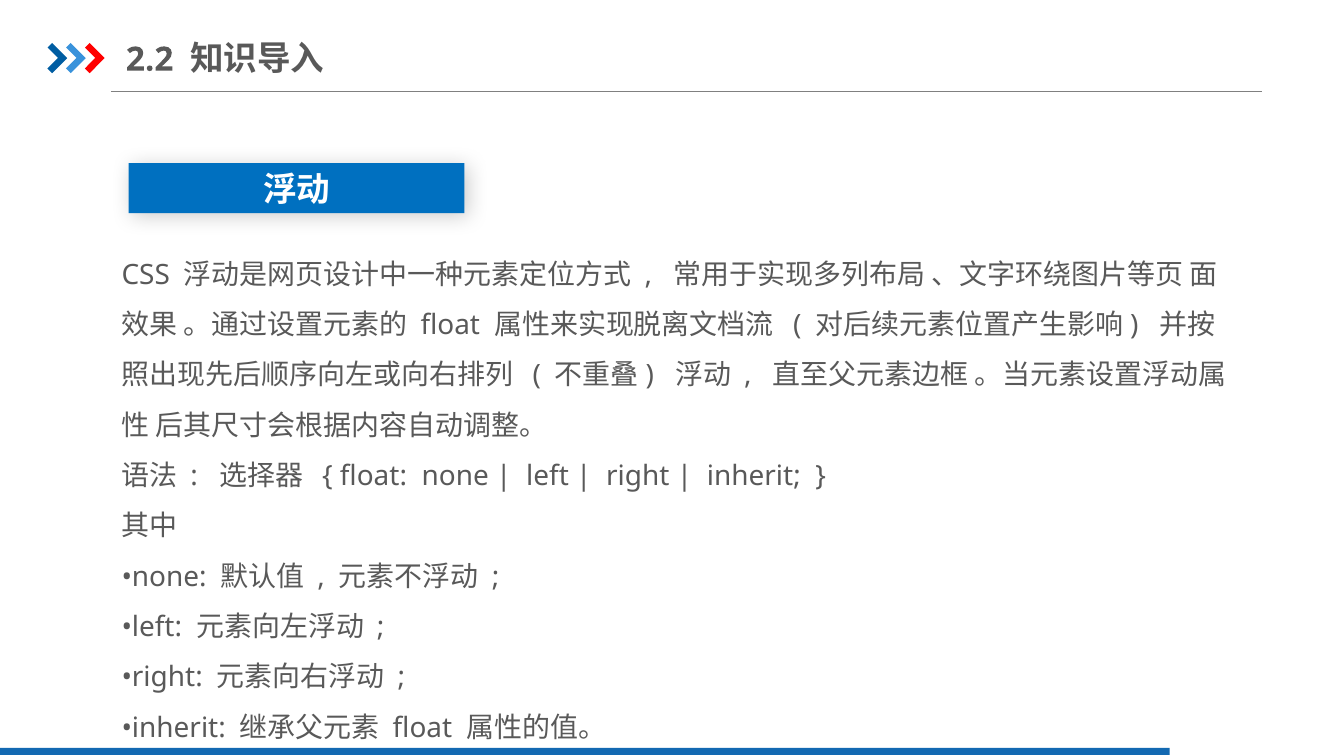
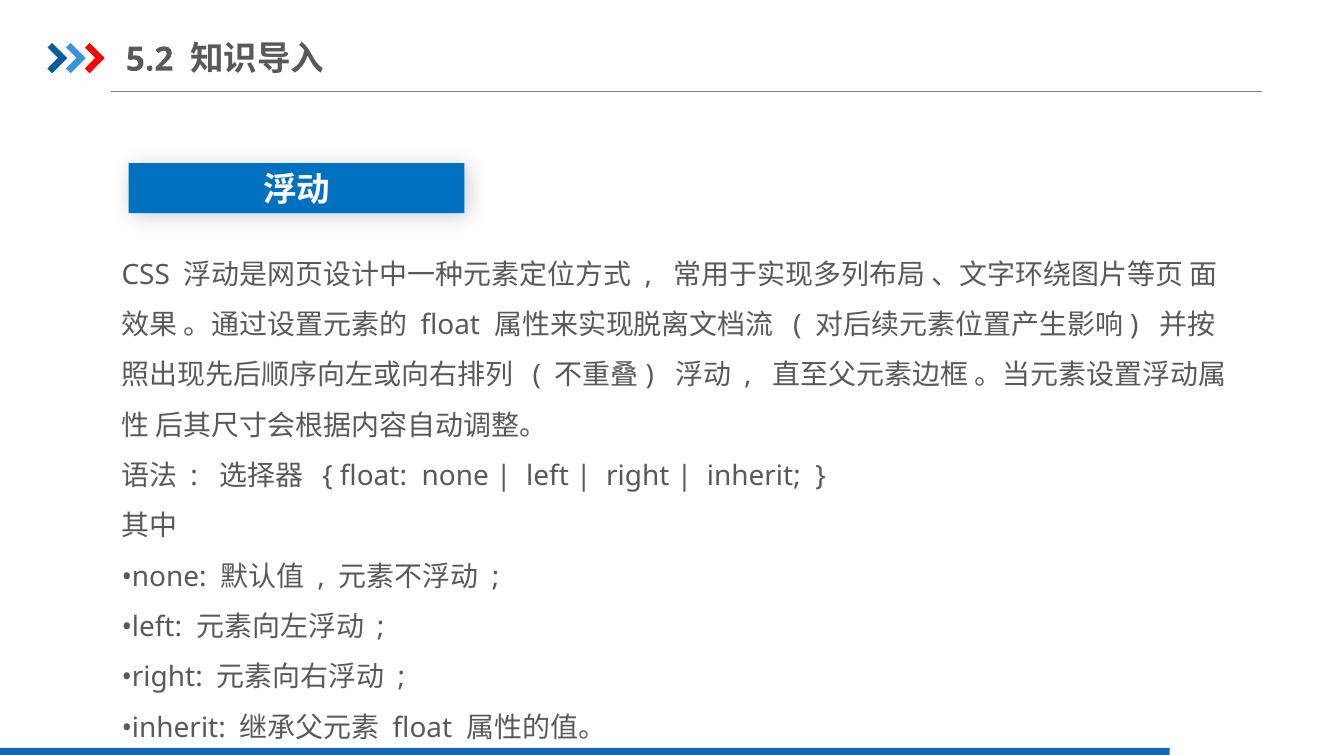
2.2: 2.2 -> 5.2
